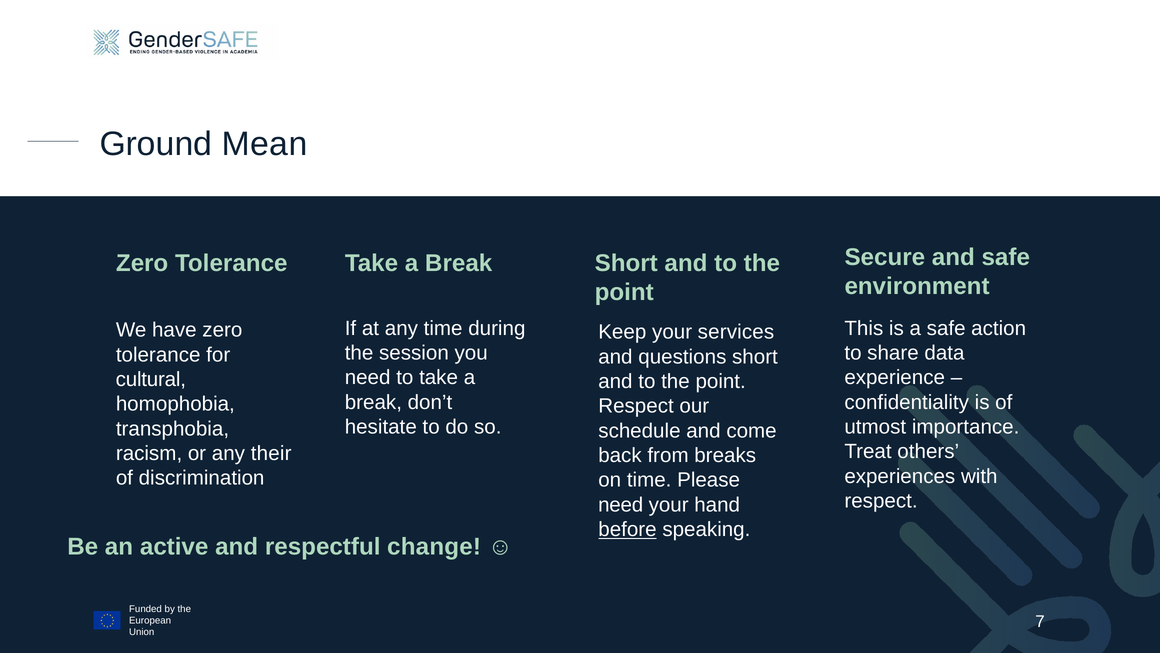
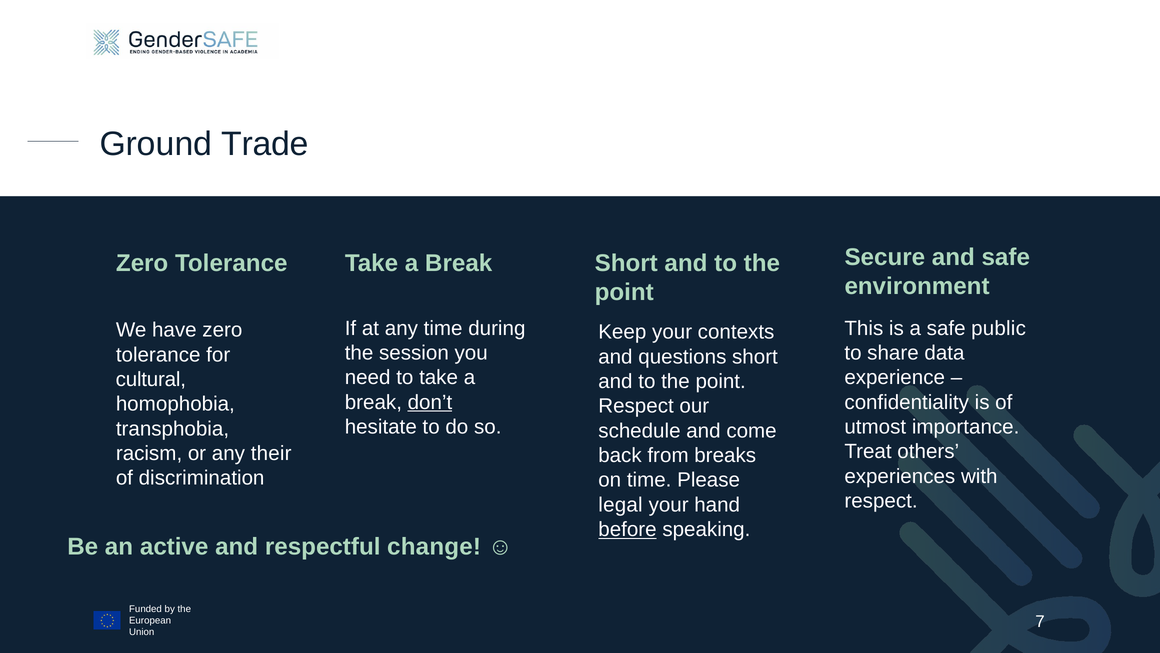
Mean: Mean -> Trade
action: action -> public
services: services -> contexts
don’t underline: none -> present
need at (621, 504): need -> legal
